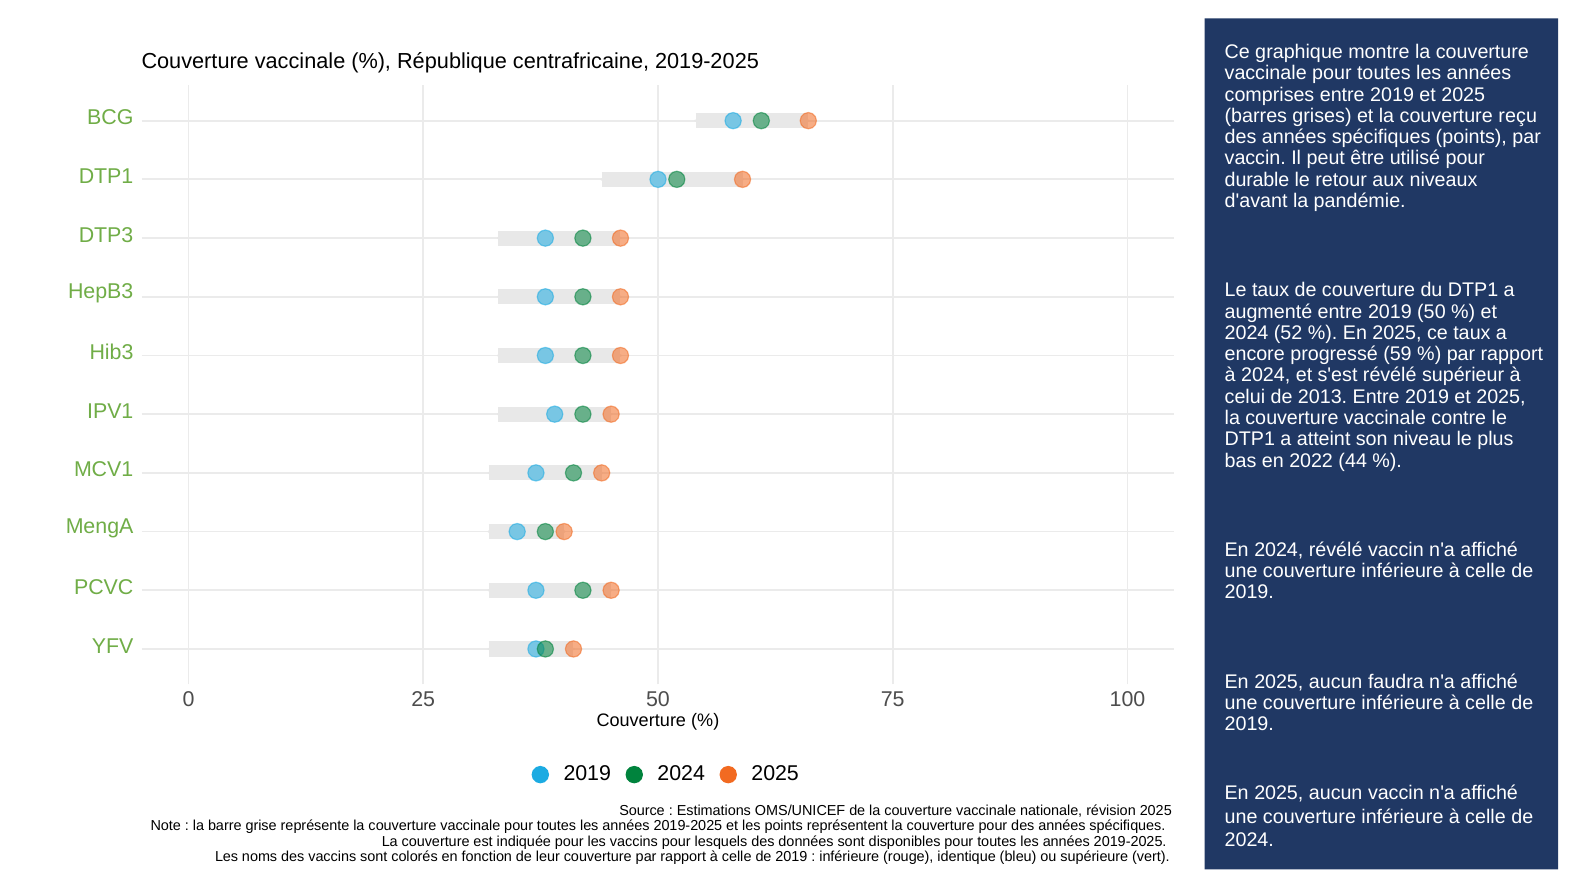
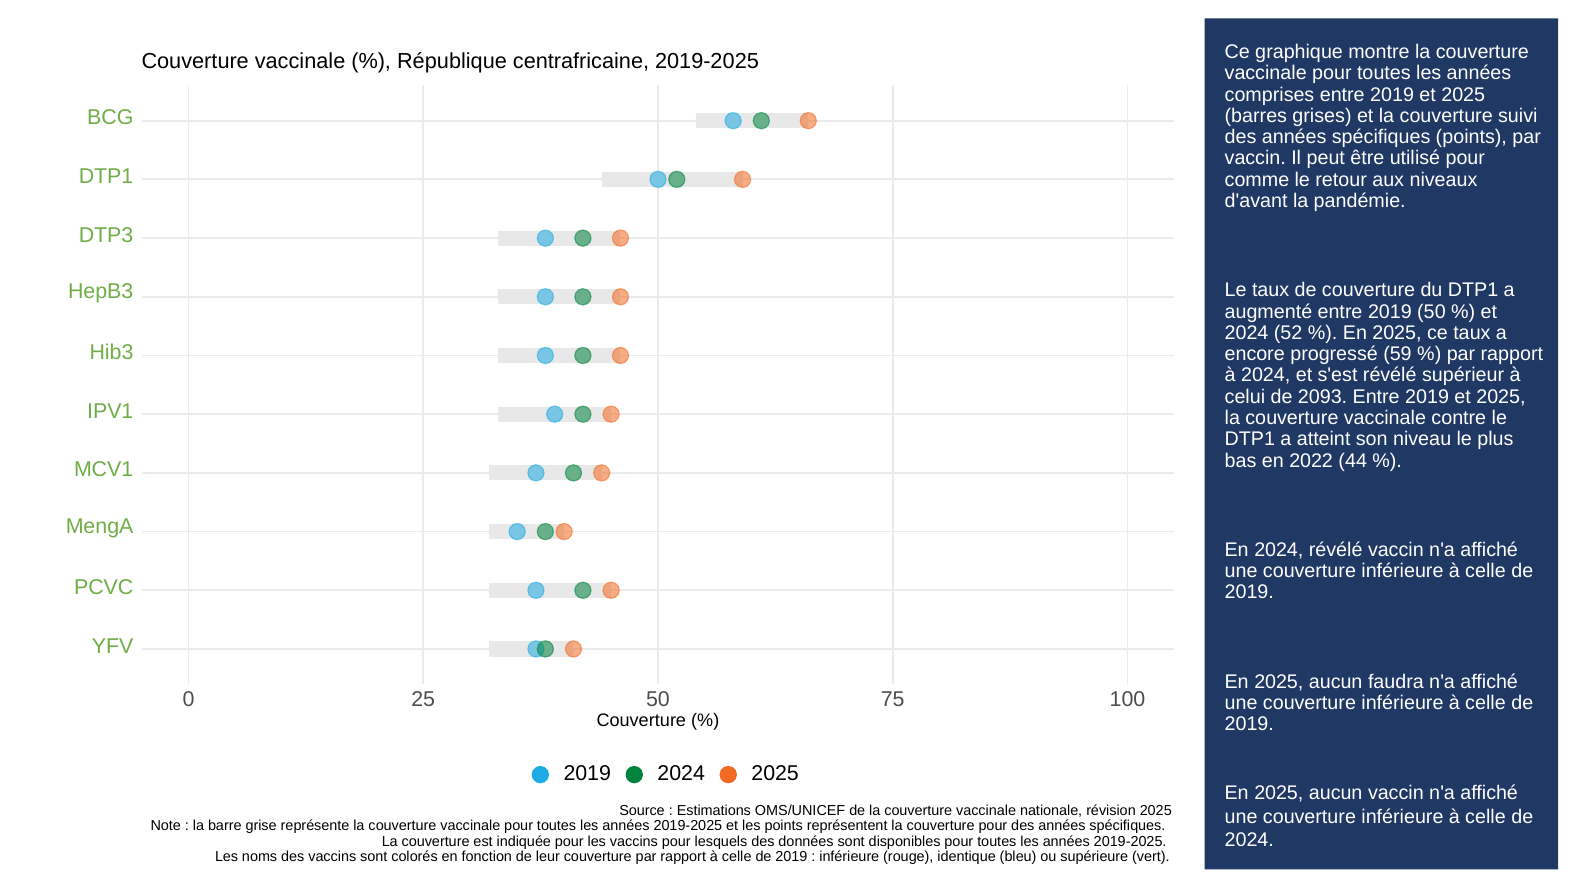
reçu: reçu -> suivi
durable: durable -> comme
2013: 2013 -> 2093
